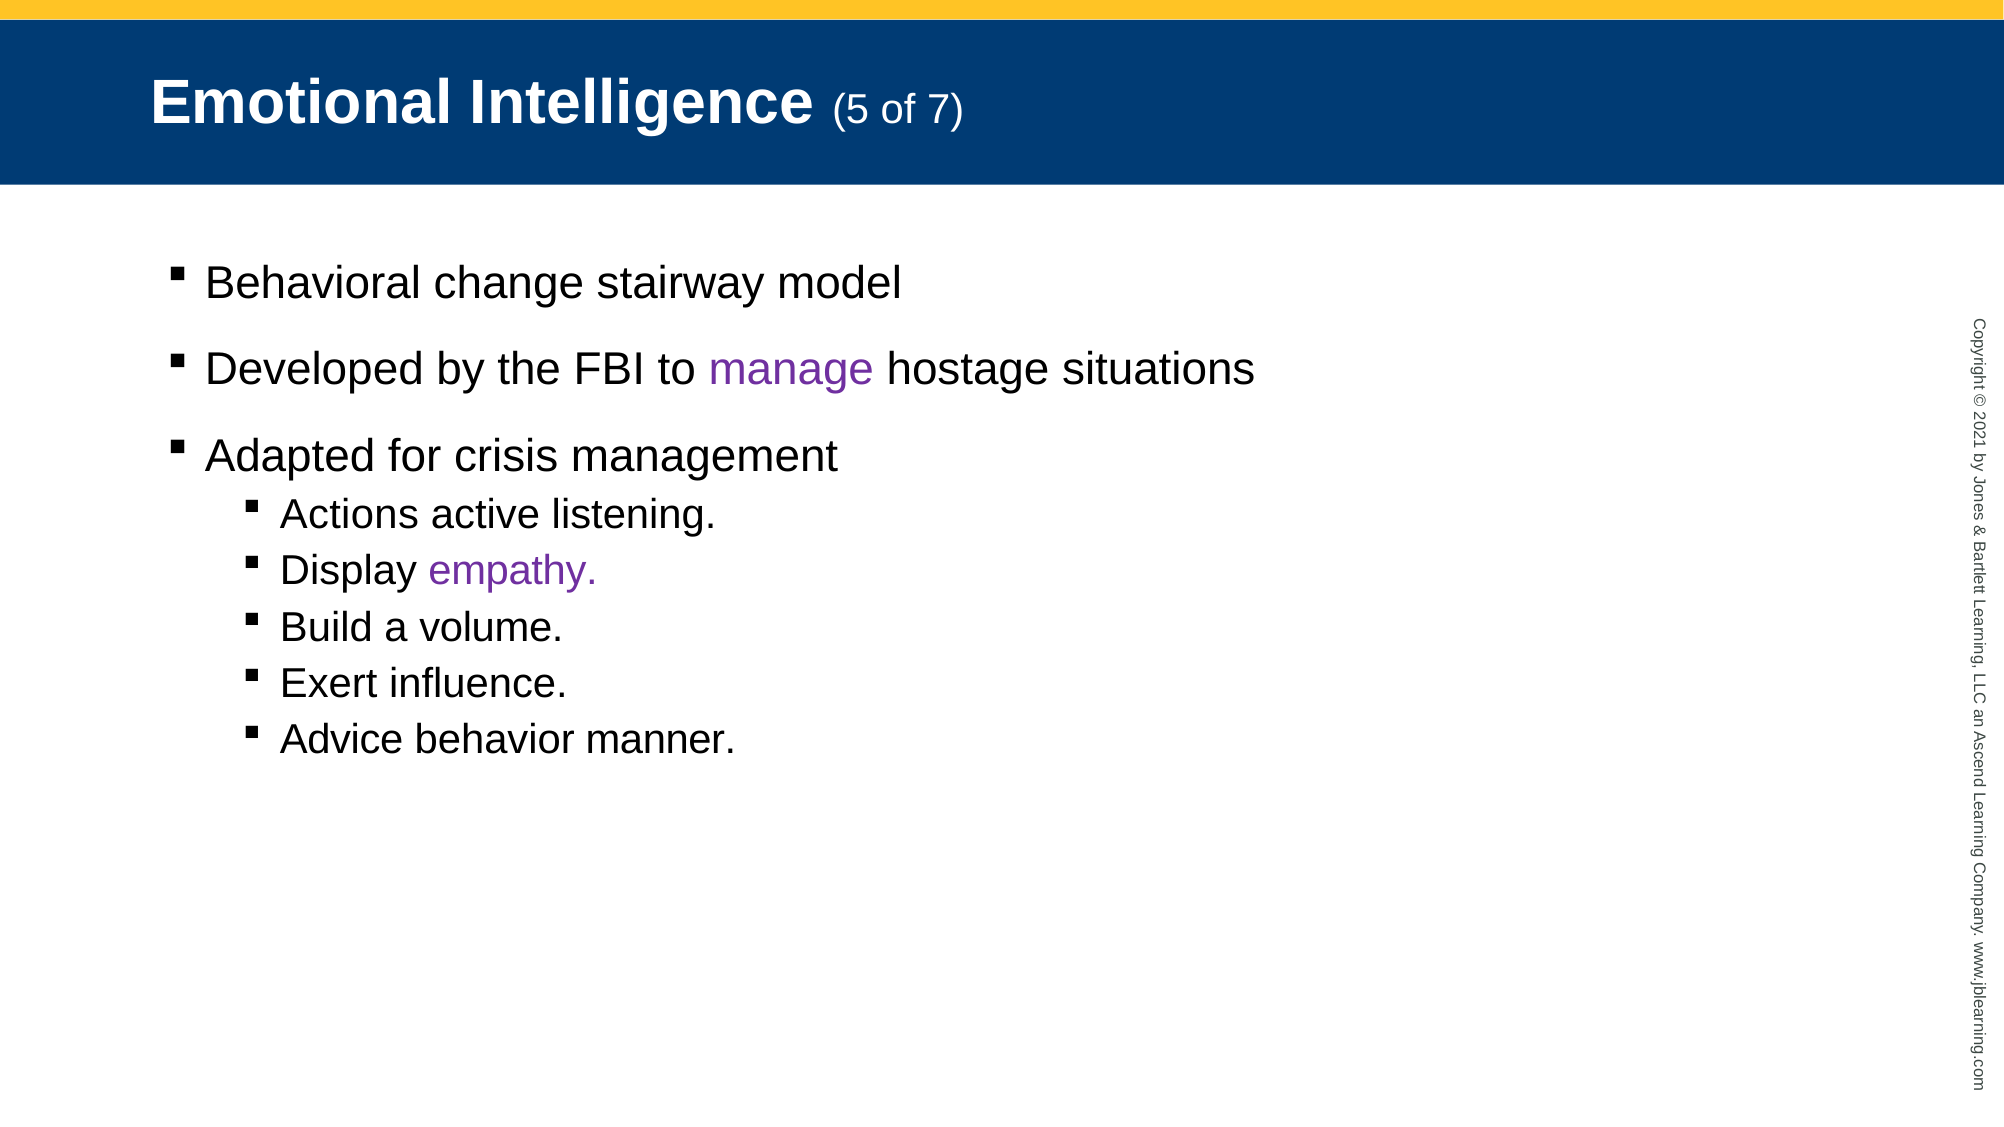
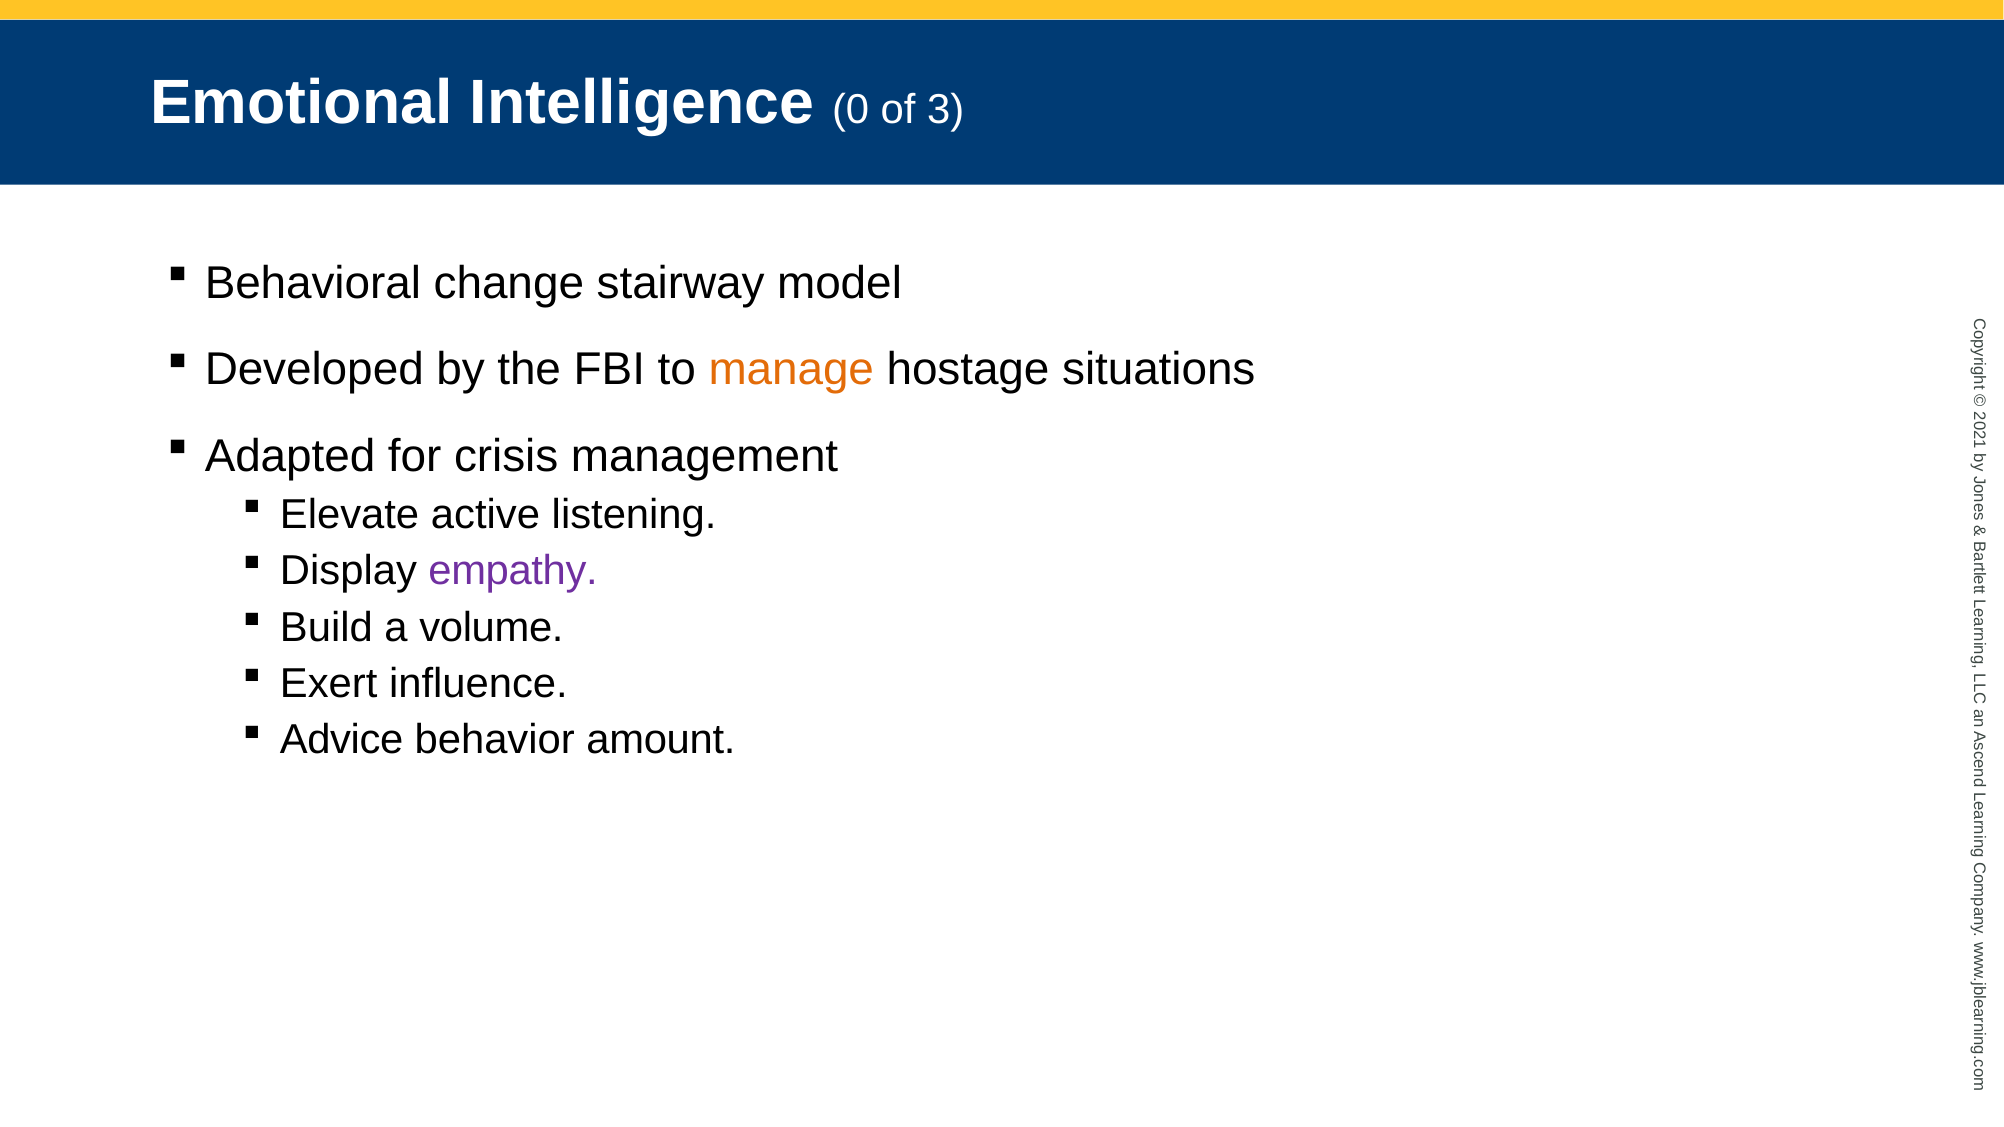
Intelligence 5: 5 -> 0
7: 7 -> 3
manage colour: purple -> orange
Actions: Actions -> Elevate
manner: manner -> amount
